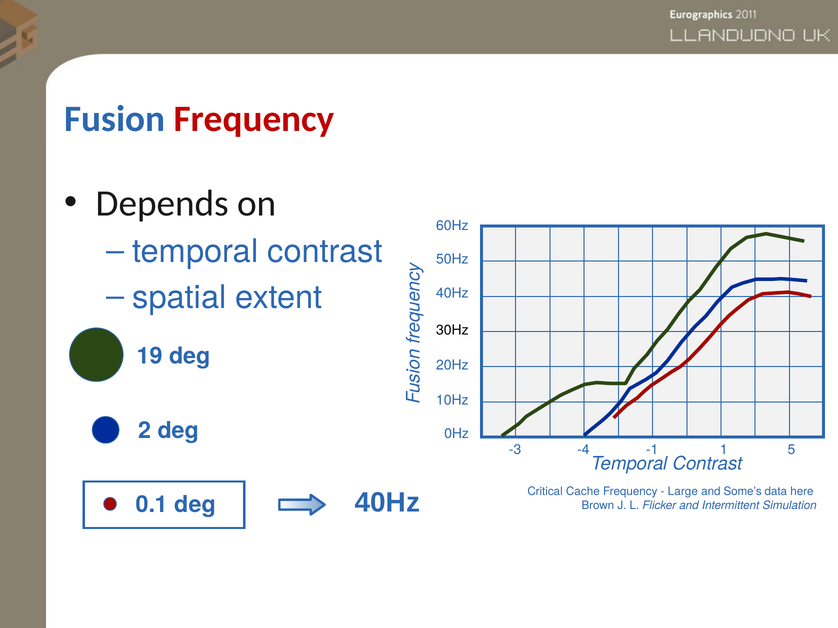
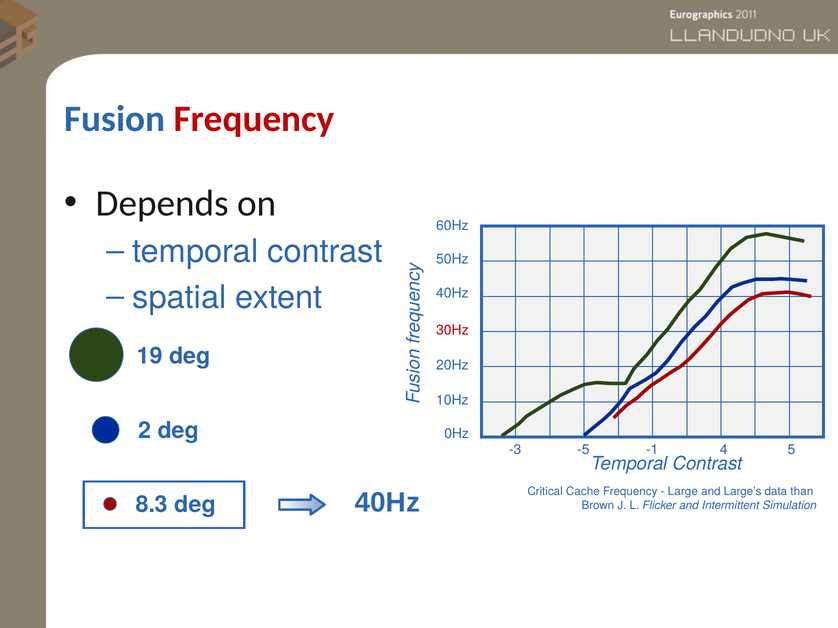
30Hz colour: black -> red
-4: -4 -> -5
1: 1 -> 4
0.1: 0.1 -> 8.3
Some’s: Some’s -> Large’s
here: here -> than
